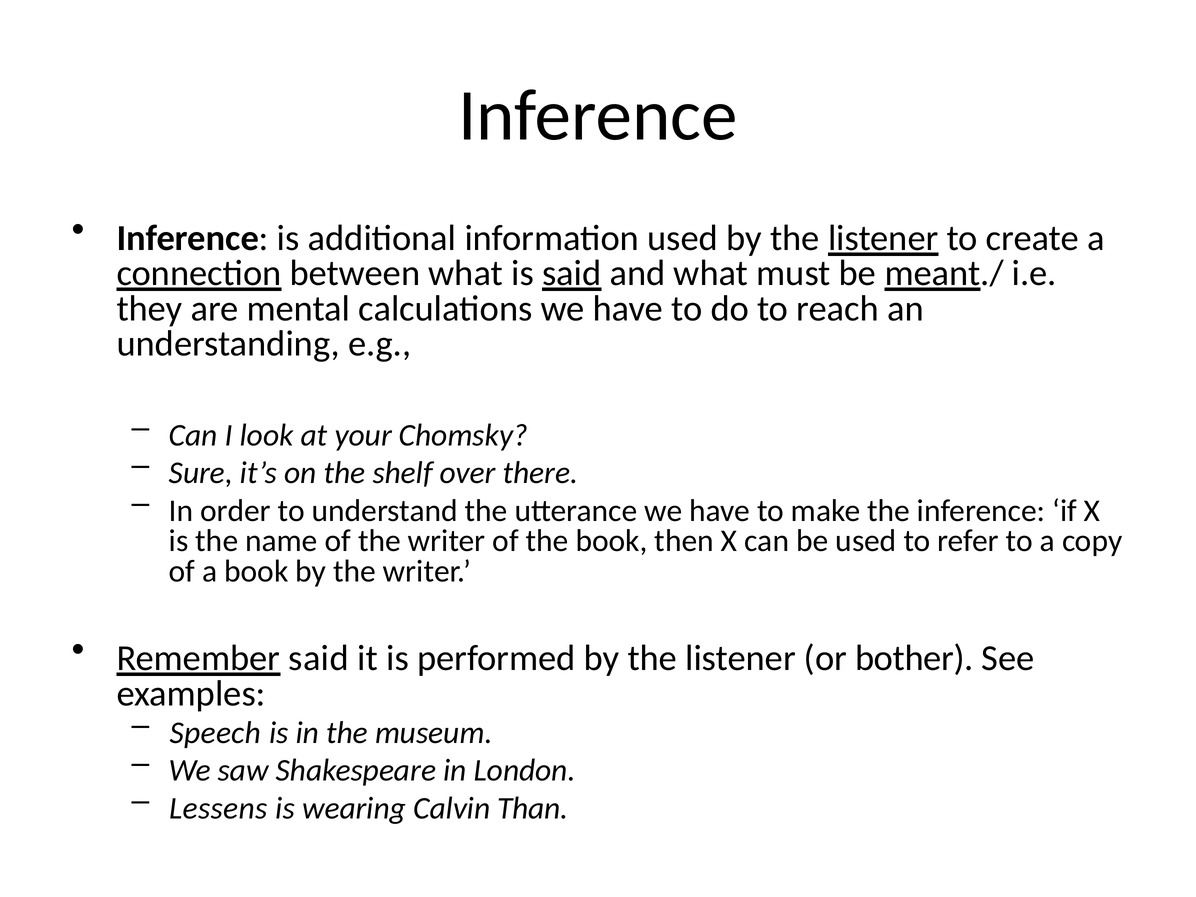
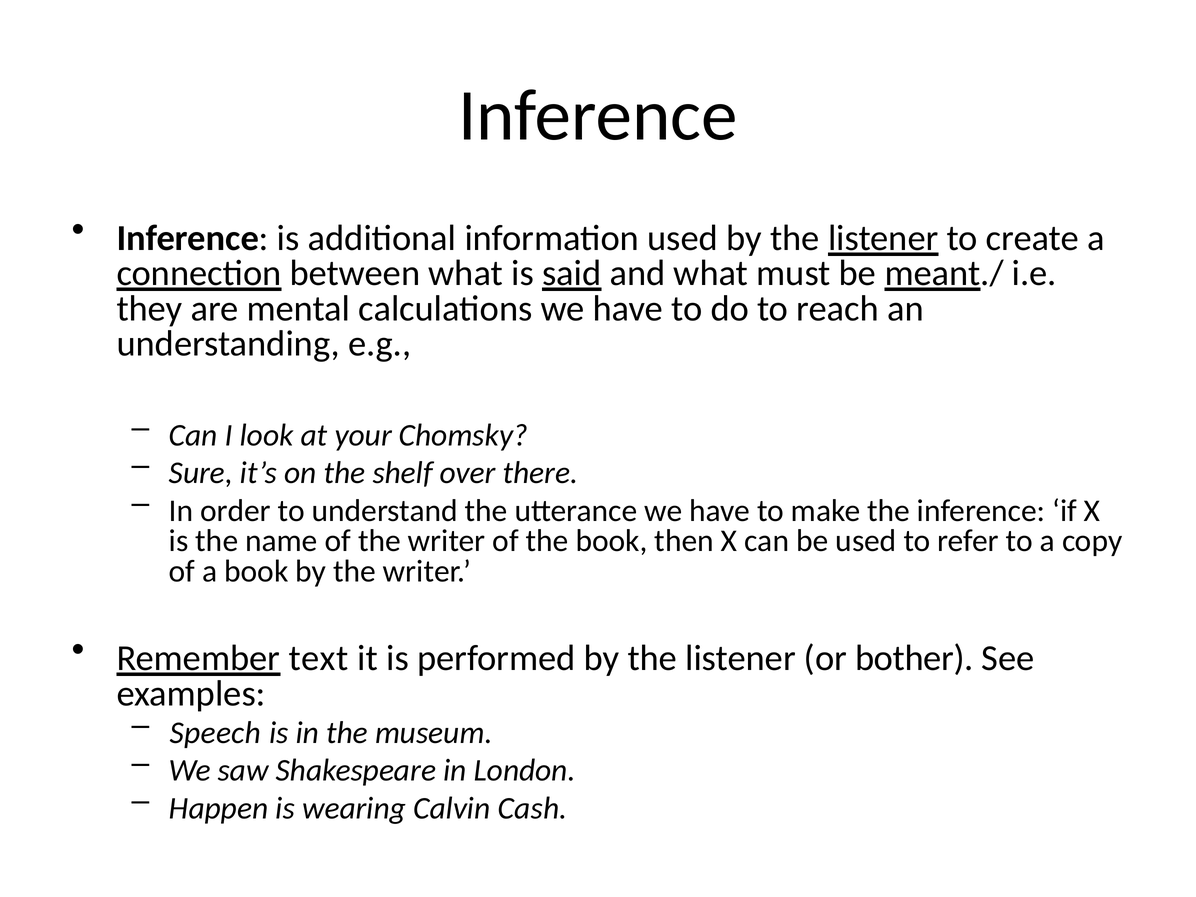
Remember said: said -> text
Lessens: Lessens -> Happen
Than: Than -> Cash
